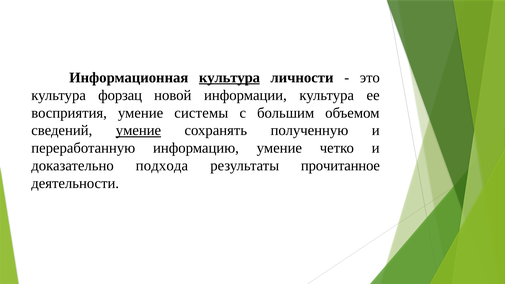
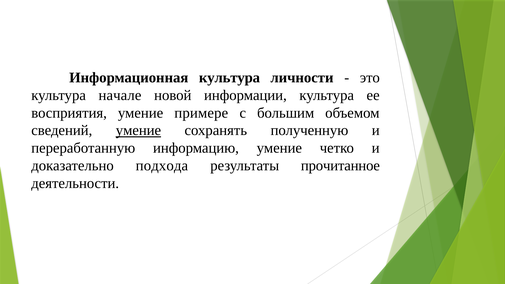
культура at (229, 78) underline: present -> none
форзац: форзац -> начале
системы: системы -> примере
